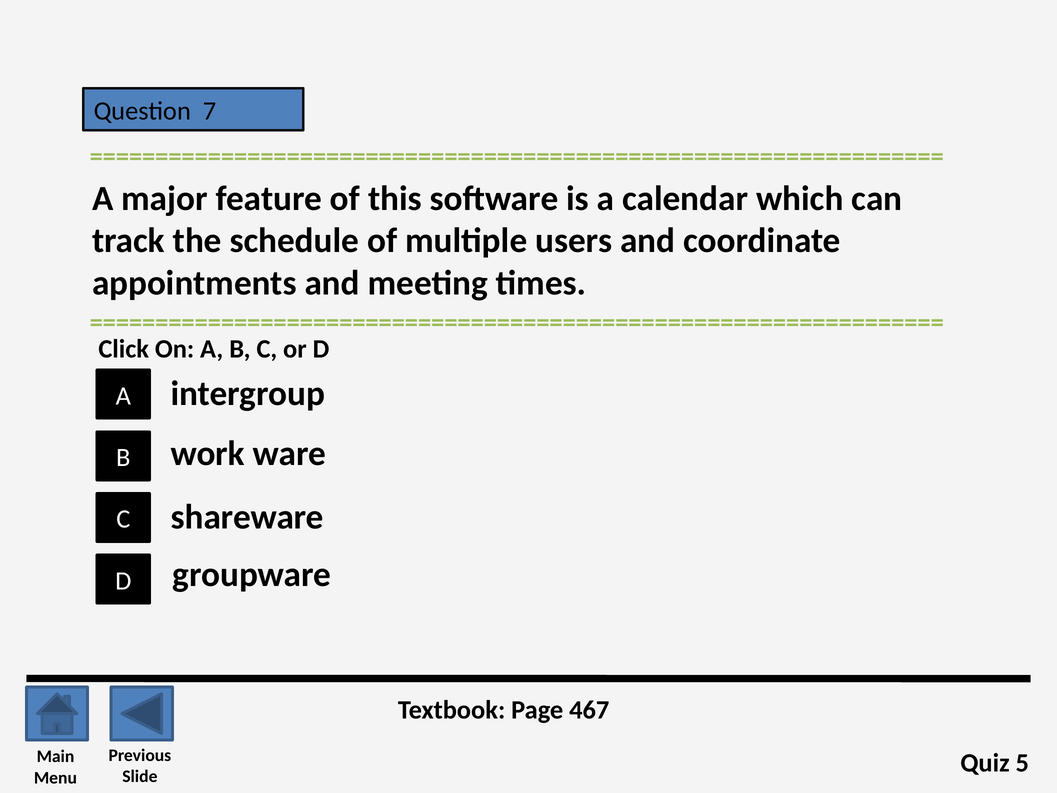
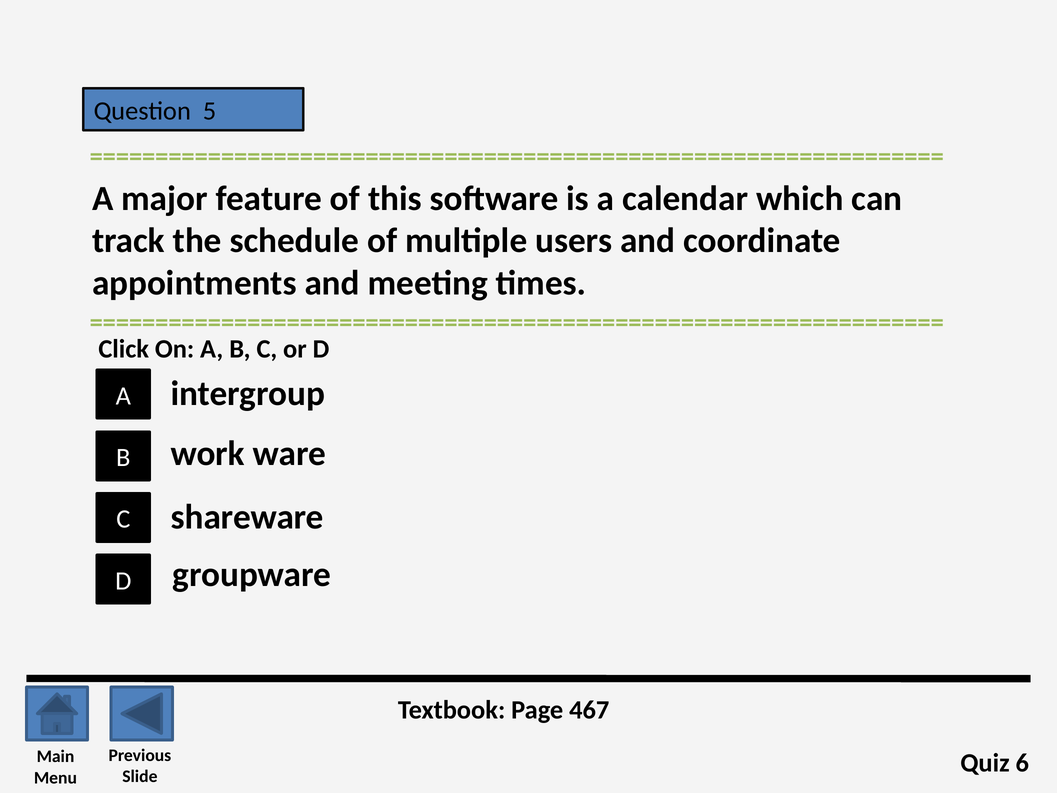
7: 7 -> 5
5: 5 -> 6
